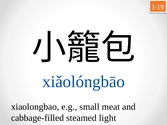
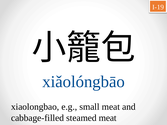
steamed light: light -> meat
